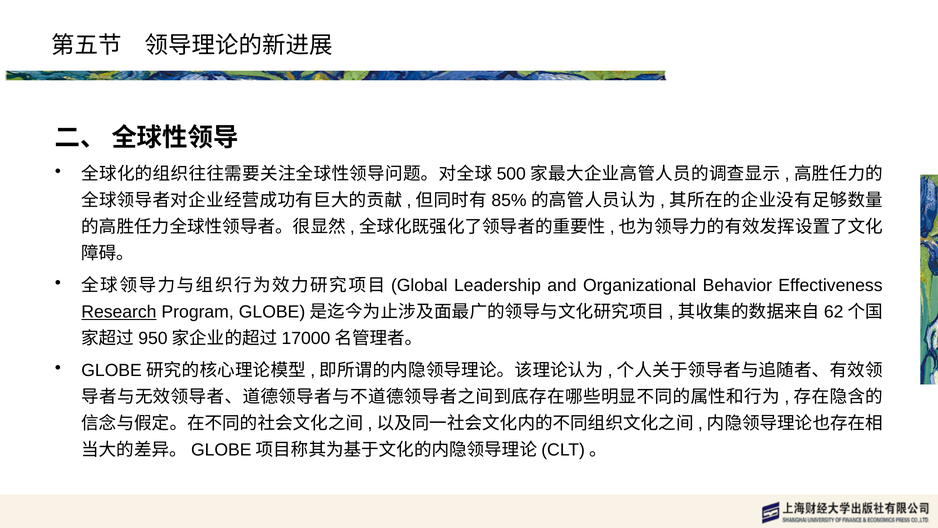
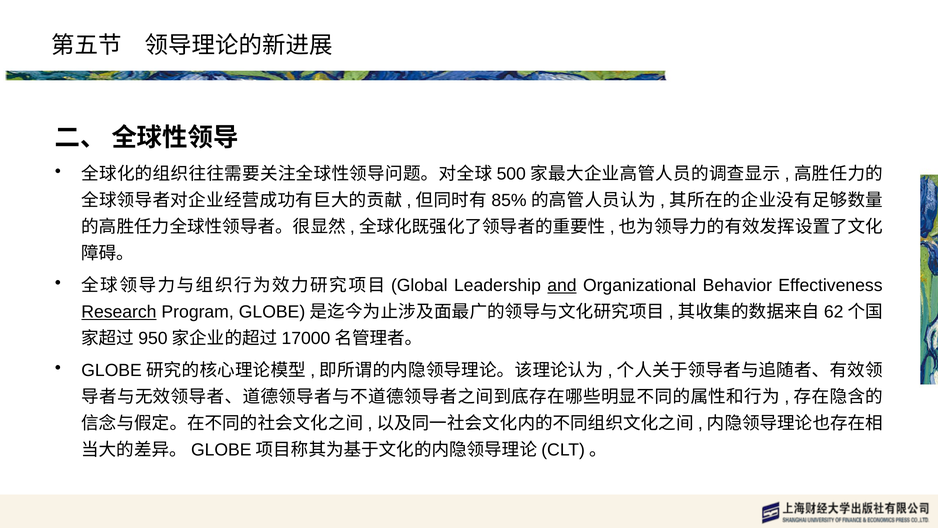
and underline: none -> present
